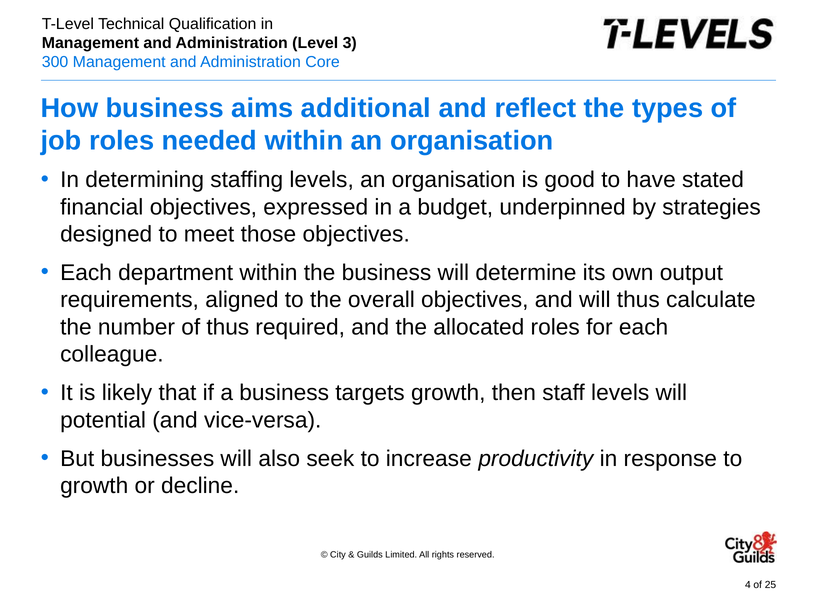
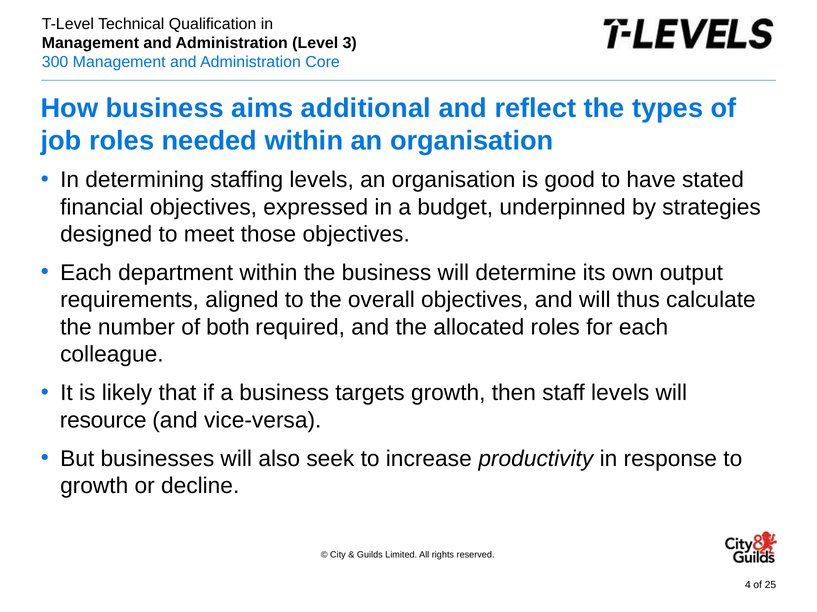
of thus: thus -> both
potential: potential -> resource
